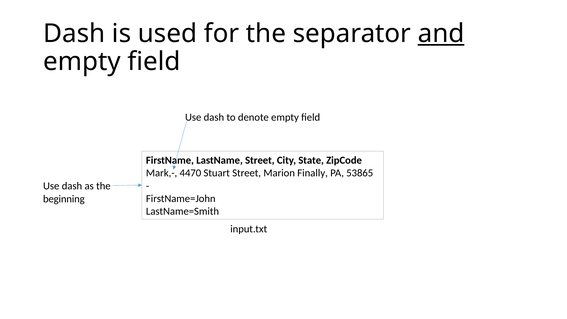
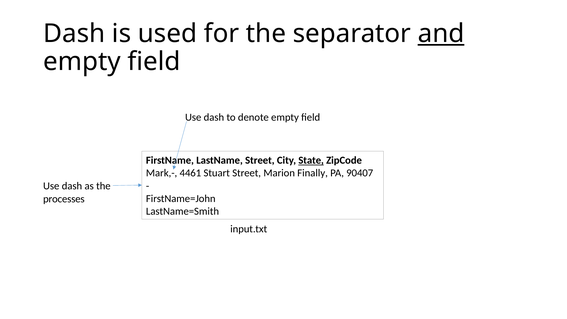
State underline: none -> present
4470: 4470 -> 4461
53865: 53865 -> 90407
beginning: beginning -> processes
